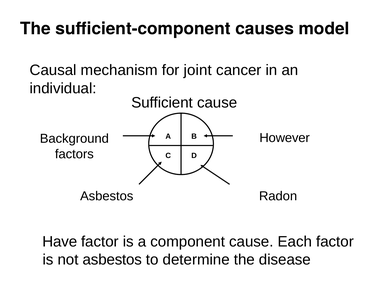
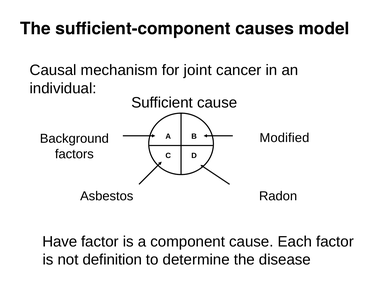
However: However -> Modified
not asbestos: asbestos -> definition
